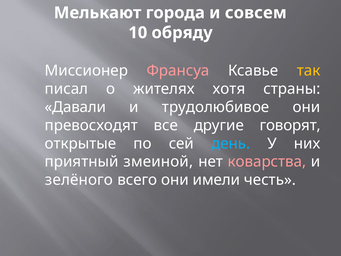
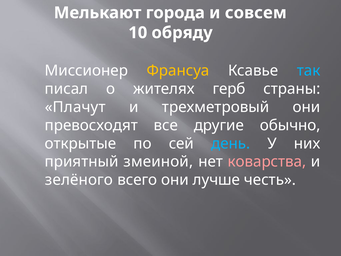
Франсуа colour: pink -> yellow
так colour: yellow -> light blue
хотя: хотя -> герб
Давали: Давали -> Плачут
трудолюбивое: трудолюбивое -> трехметровый
говорят: говорят -> обычно
имели: имели -> лучше
